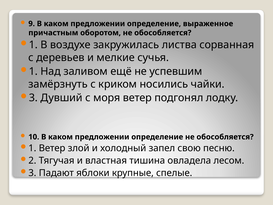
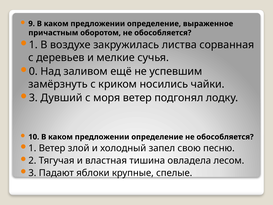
1 at (33, 71): 1 -> 0
